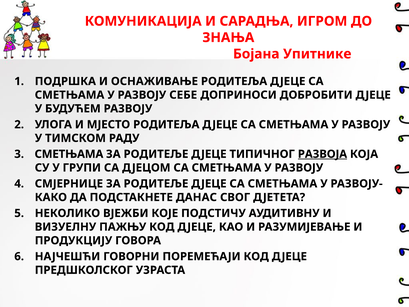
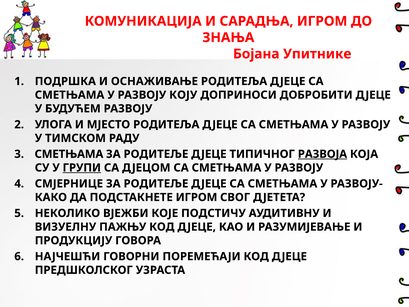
СЕБЕ: СЕБЕ -> КОЈУ
ГРУПИ underline: none -> present
ПОДСТАКНЕТЕ ДАНАС: ДАНАС -> ИГРОМ
